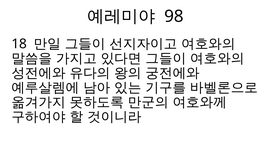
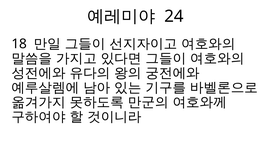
98: 98 -> 24
